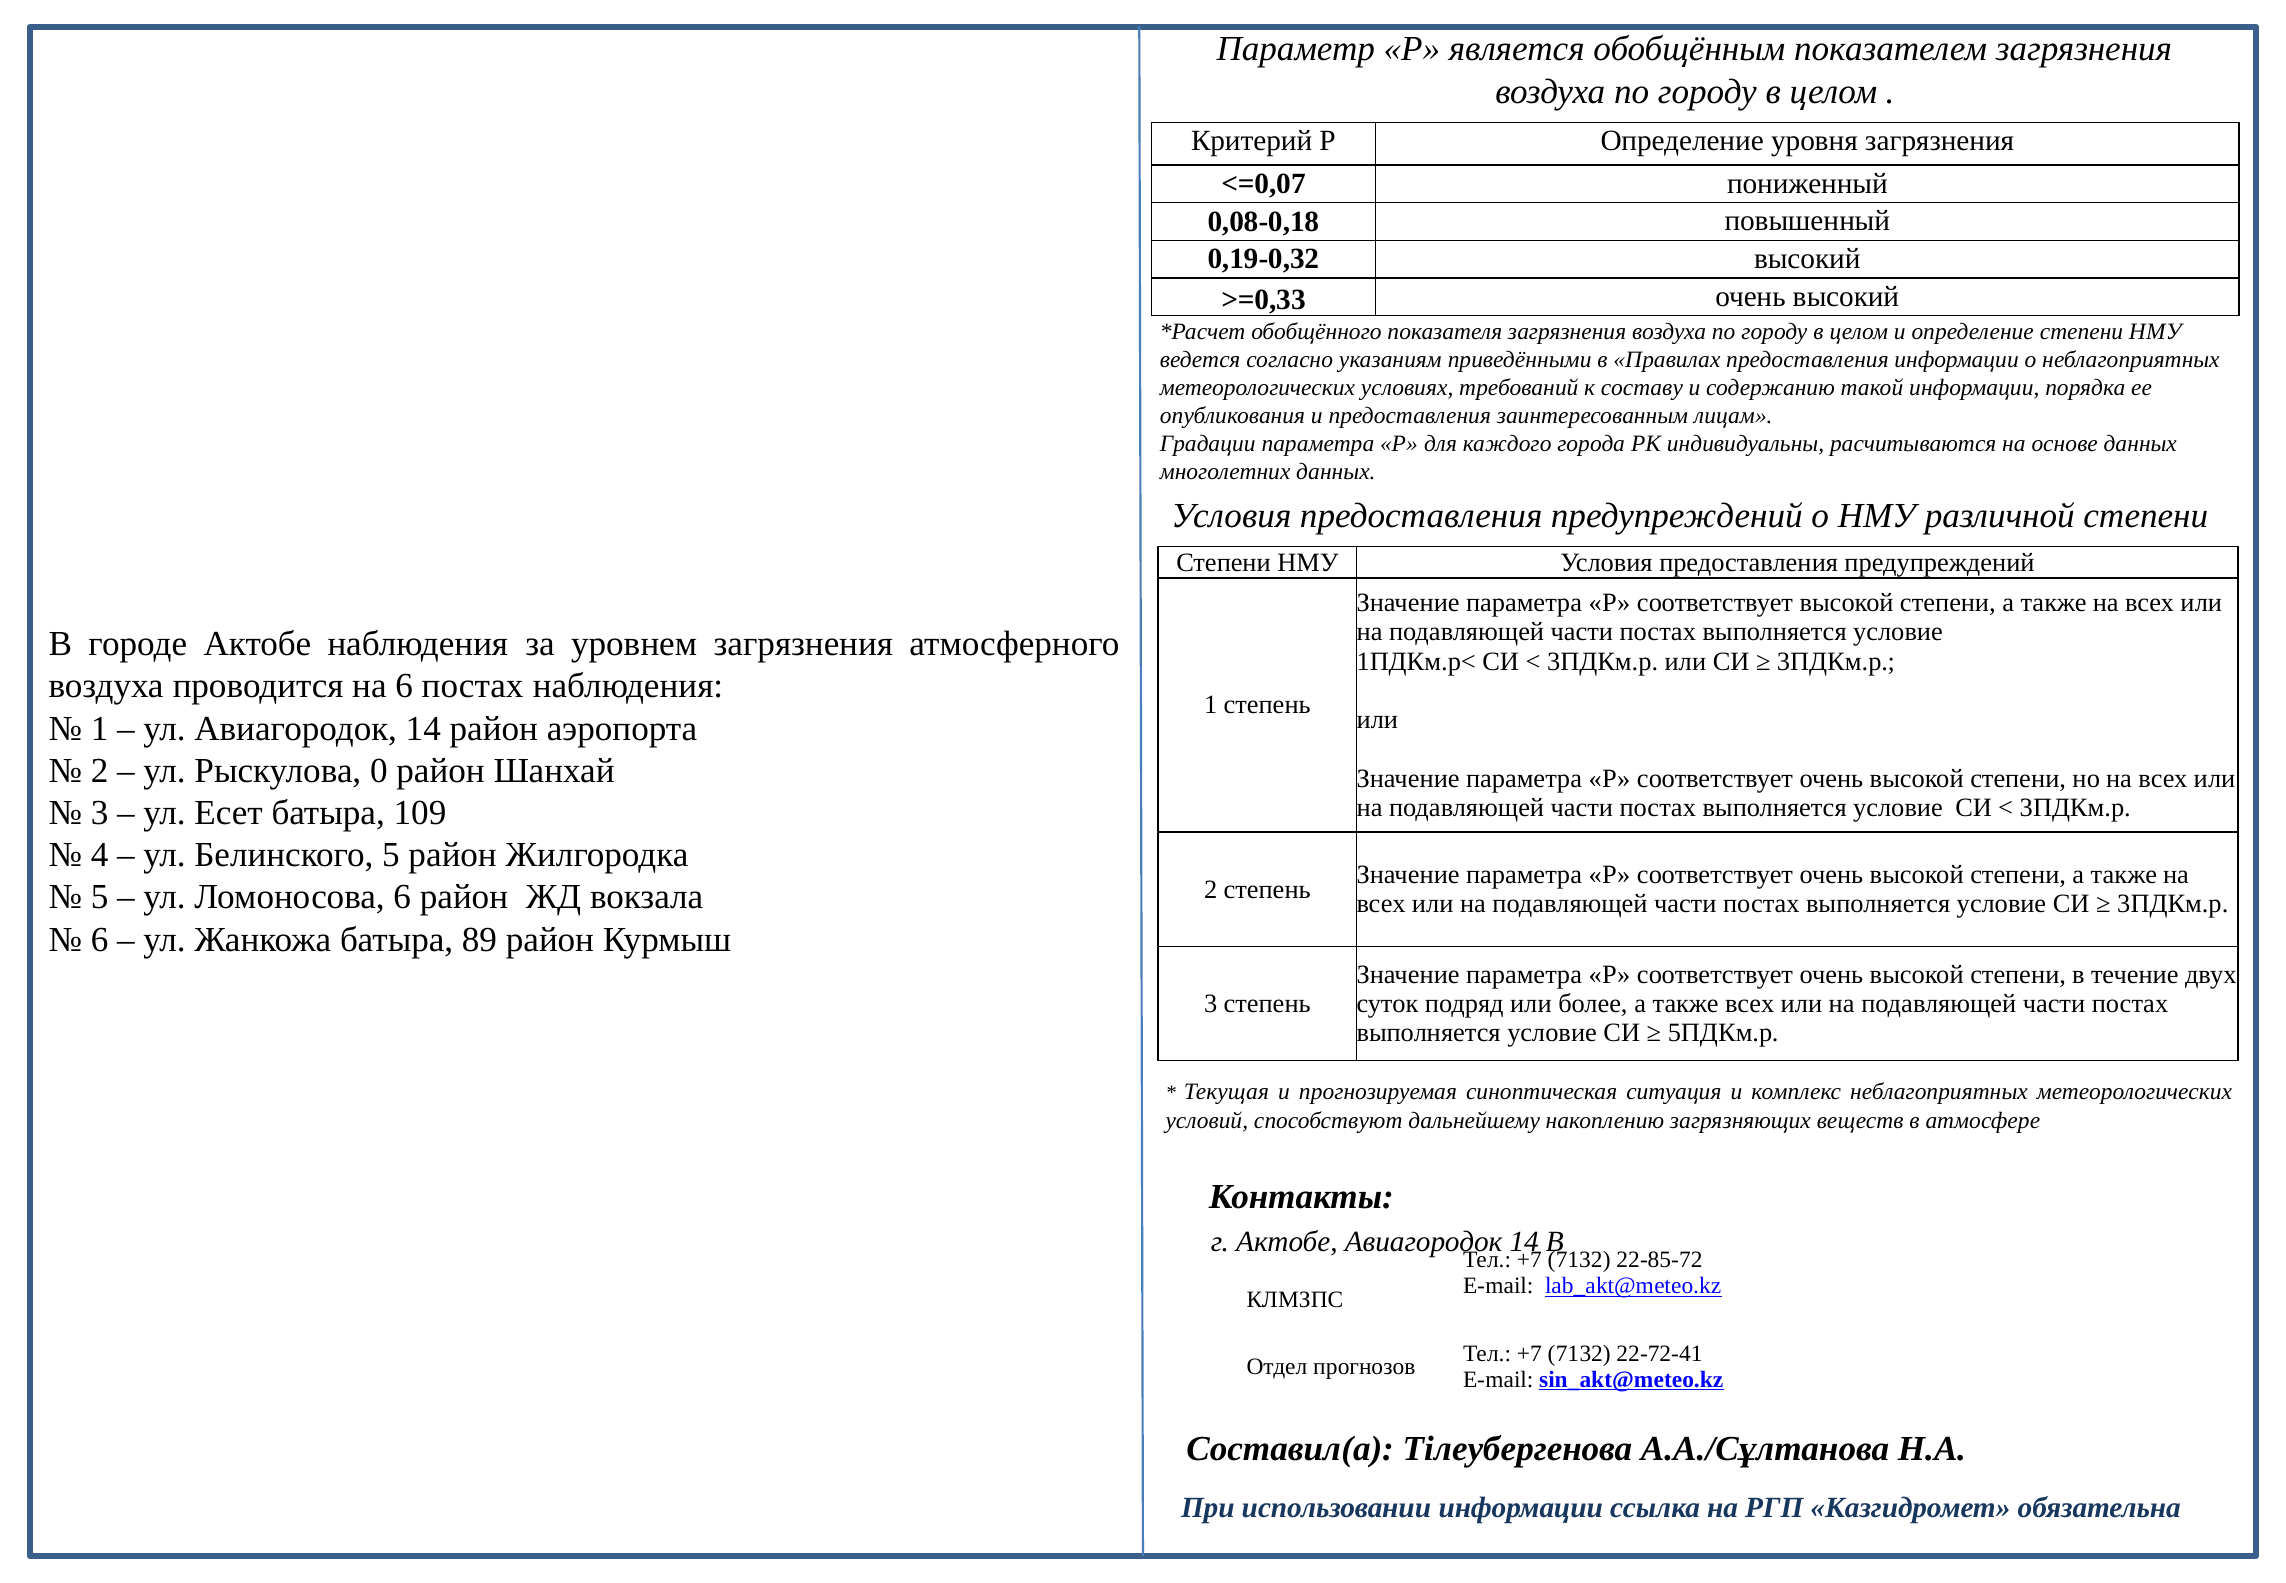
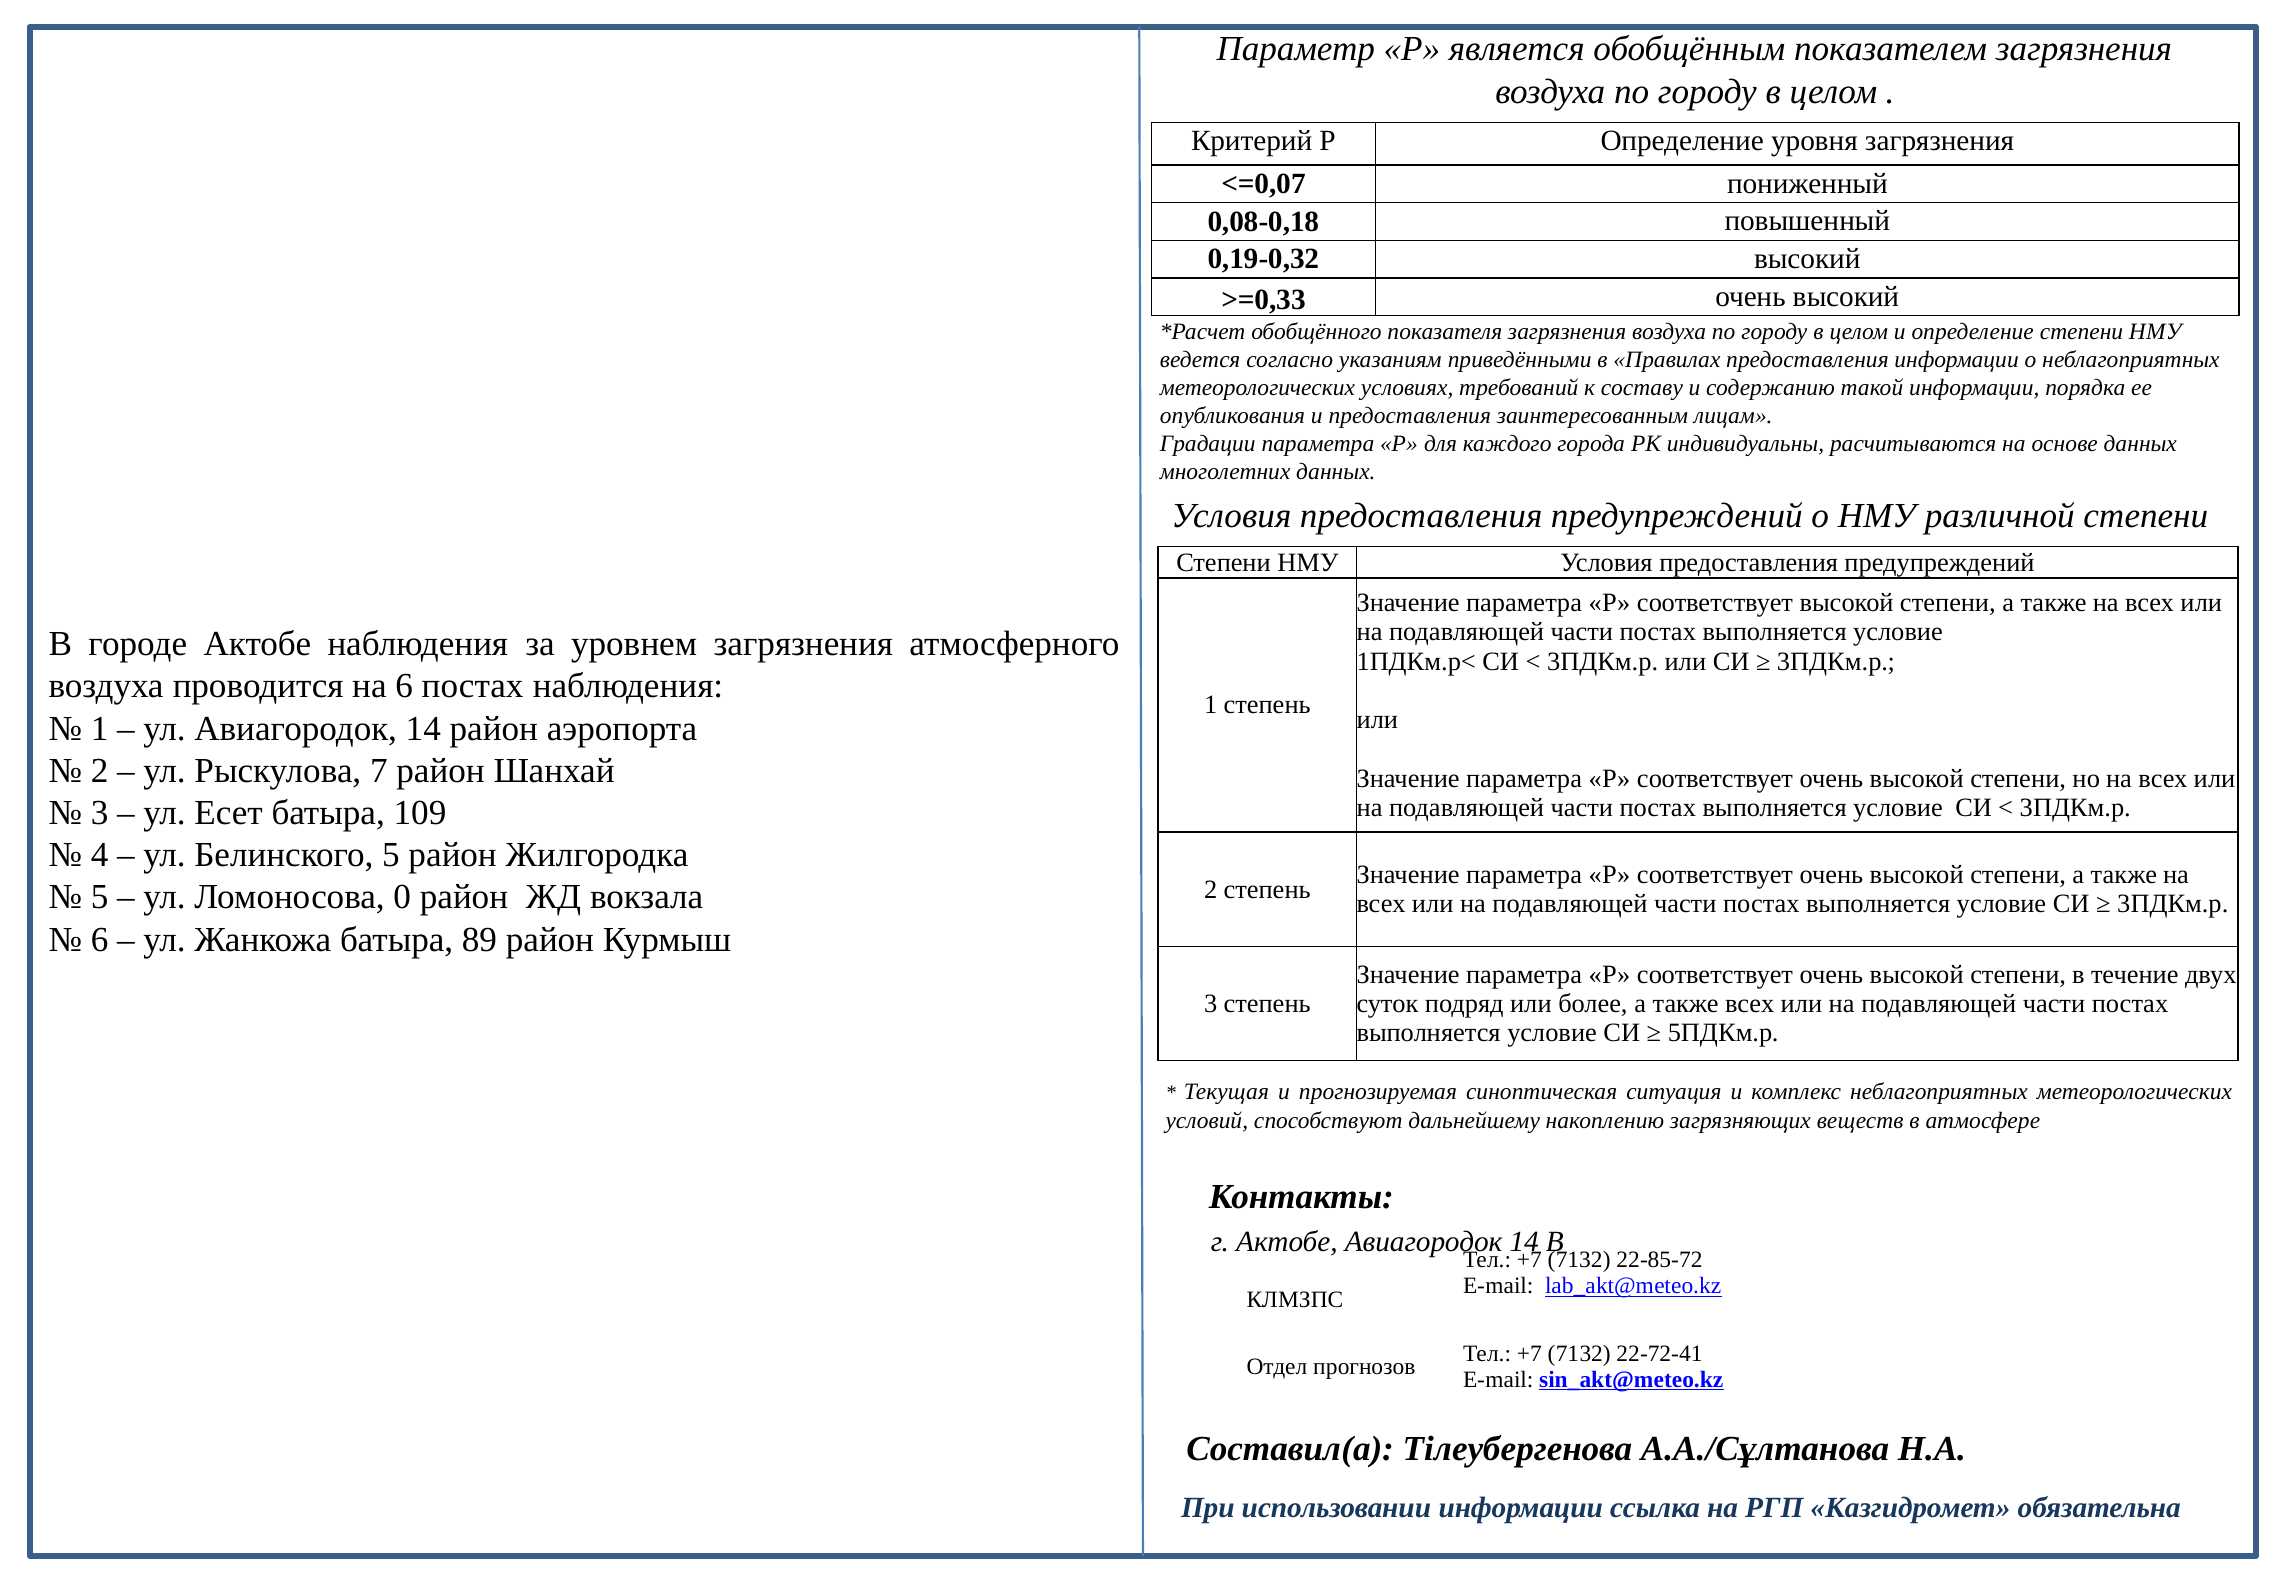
0: 0 -> 7
Ломоносова 6: 6 -> 0
